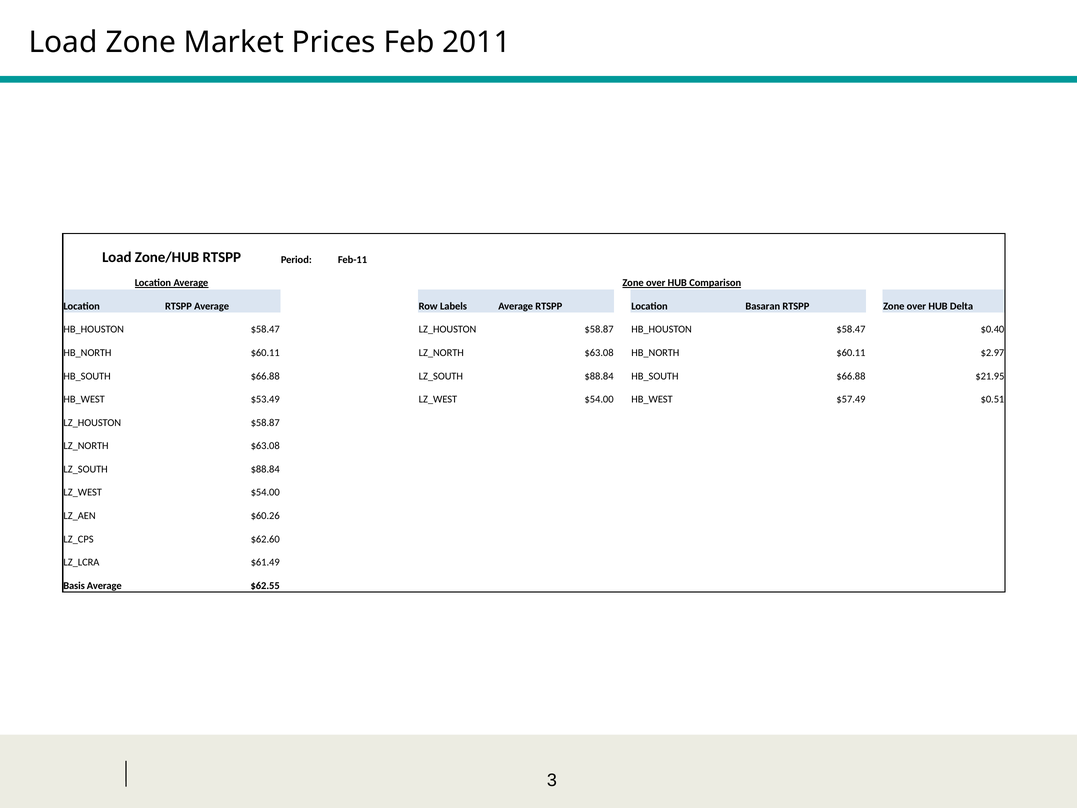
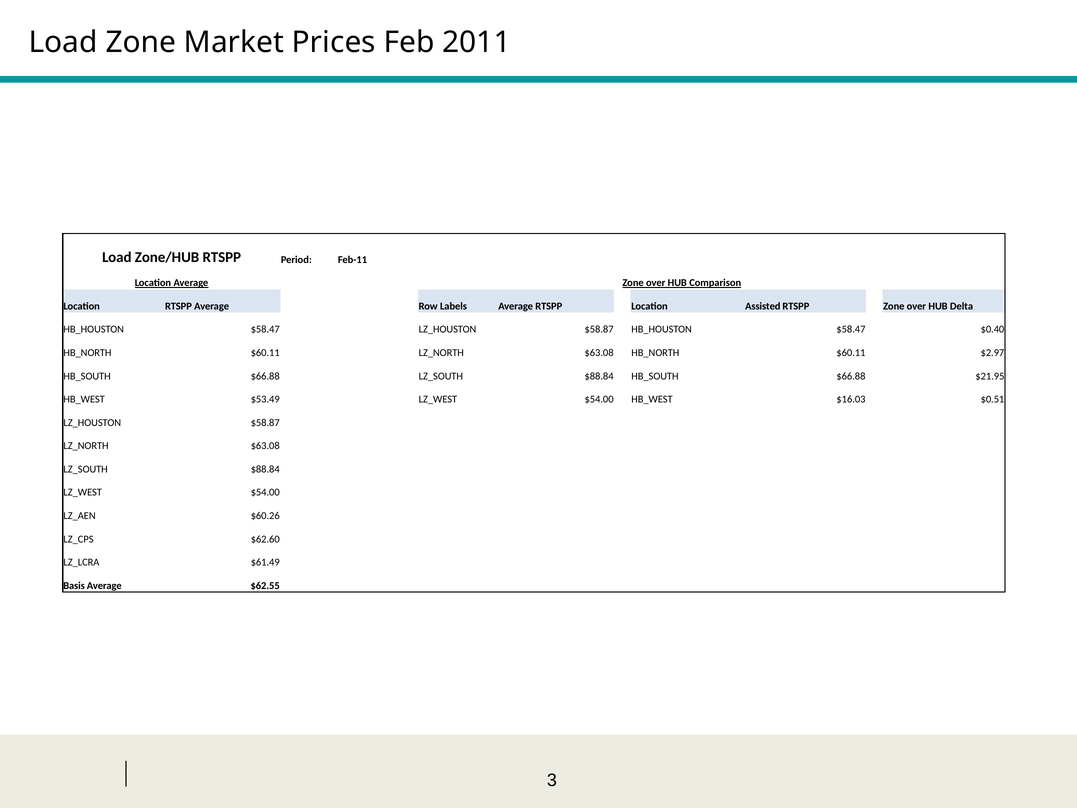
Basaran: Basaran -> Assisted
$57.49: $57.49 -> $16.03
